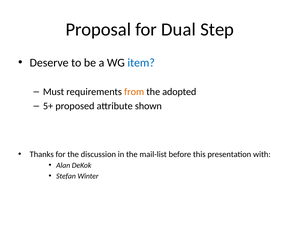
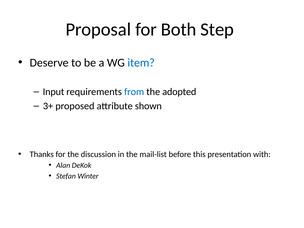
Dual: Dual -> Both
Must: Must -> Input
from colour: orange -> blue
5+: 5+ -> 3+
